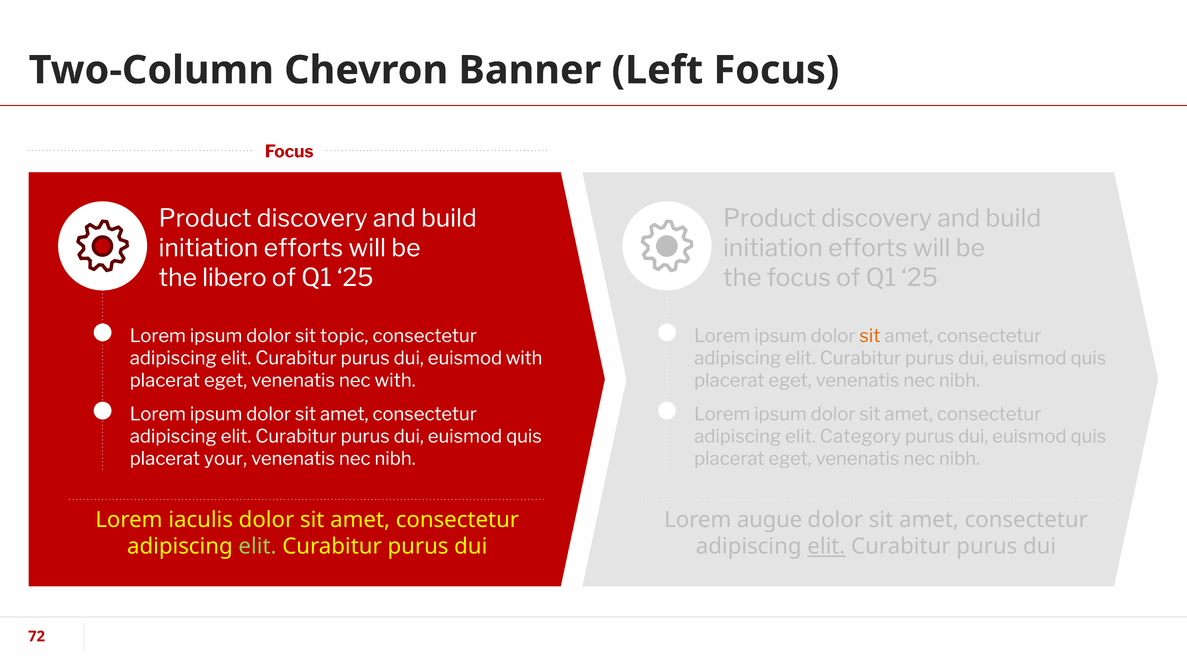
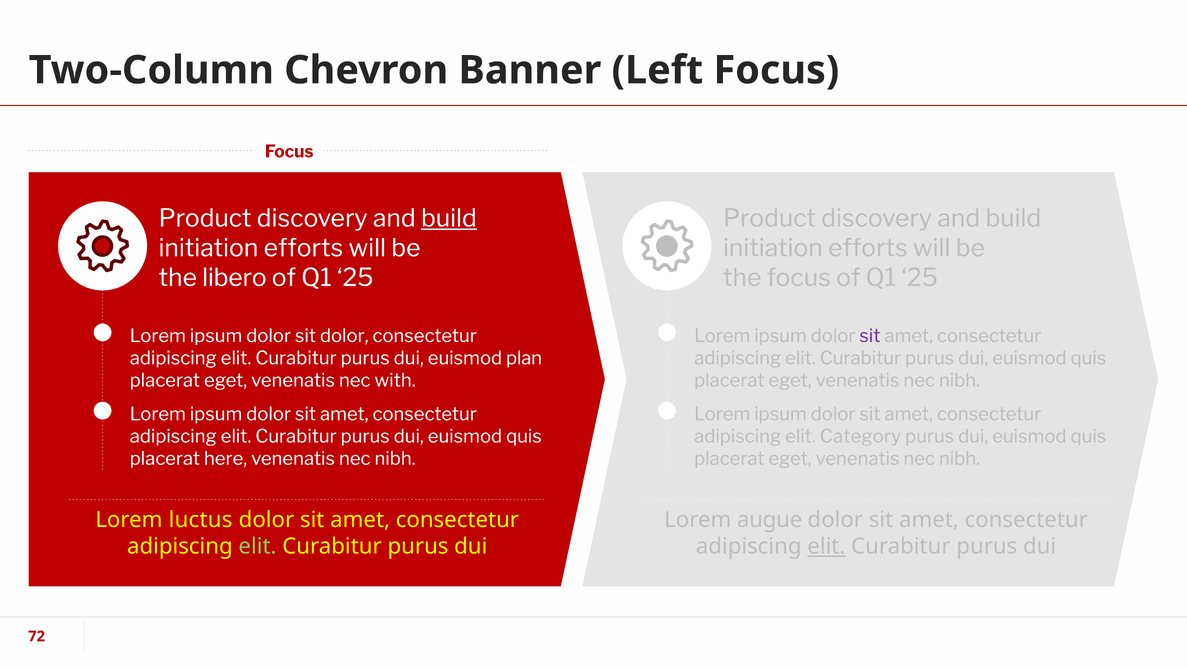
build at (449, 218) underline: none -> present
sit topic: topic -> dolor
sit at (870, 336) colour: orange -> purple
euismod with: with -> plan
your: your -> here
iaculis: iaculis -> luctus
